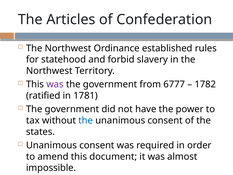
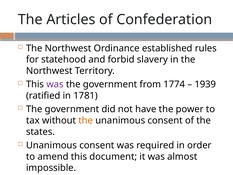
6777: 6777 -> 1774
1782: 1782 -> 1939
the at (86, 120) colour: blue -> orange
